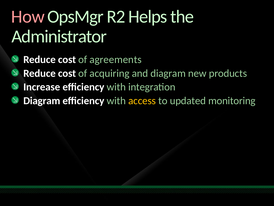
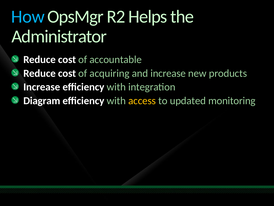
How colour: pink -> light blue
agreements: agreements -> accountable
and diagram: diagram -> increase
